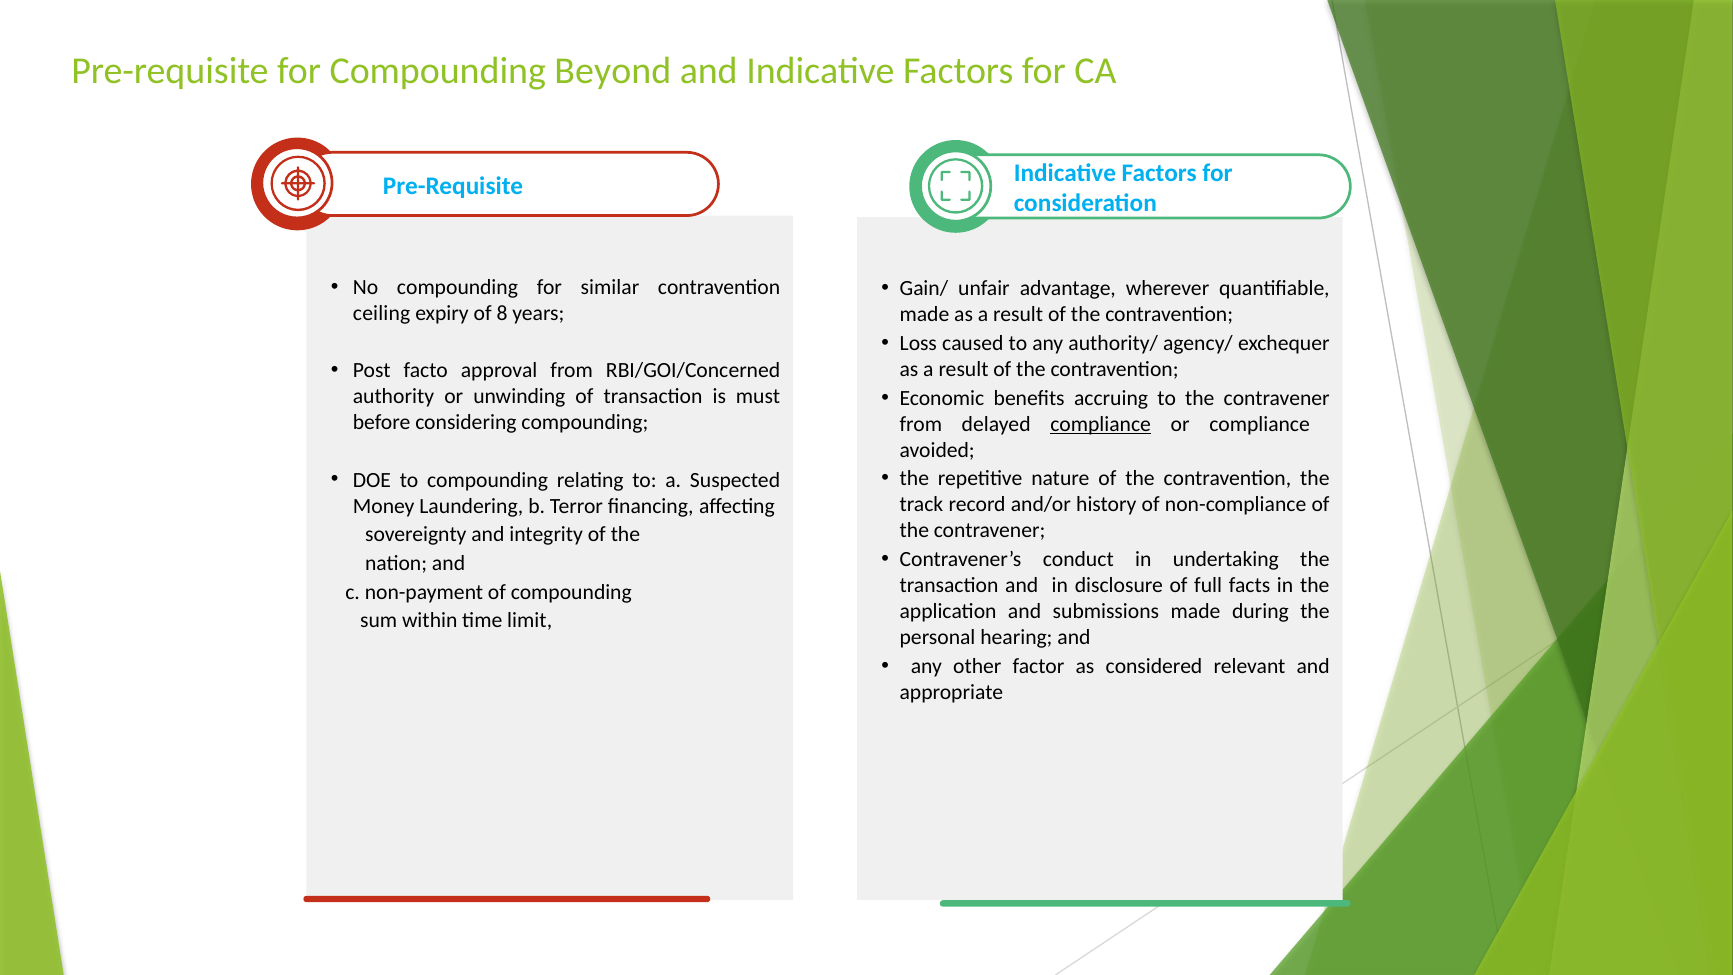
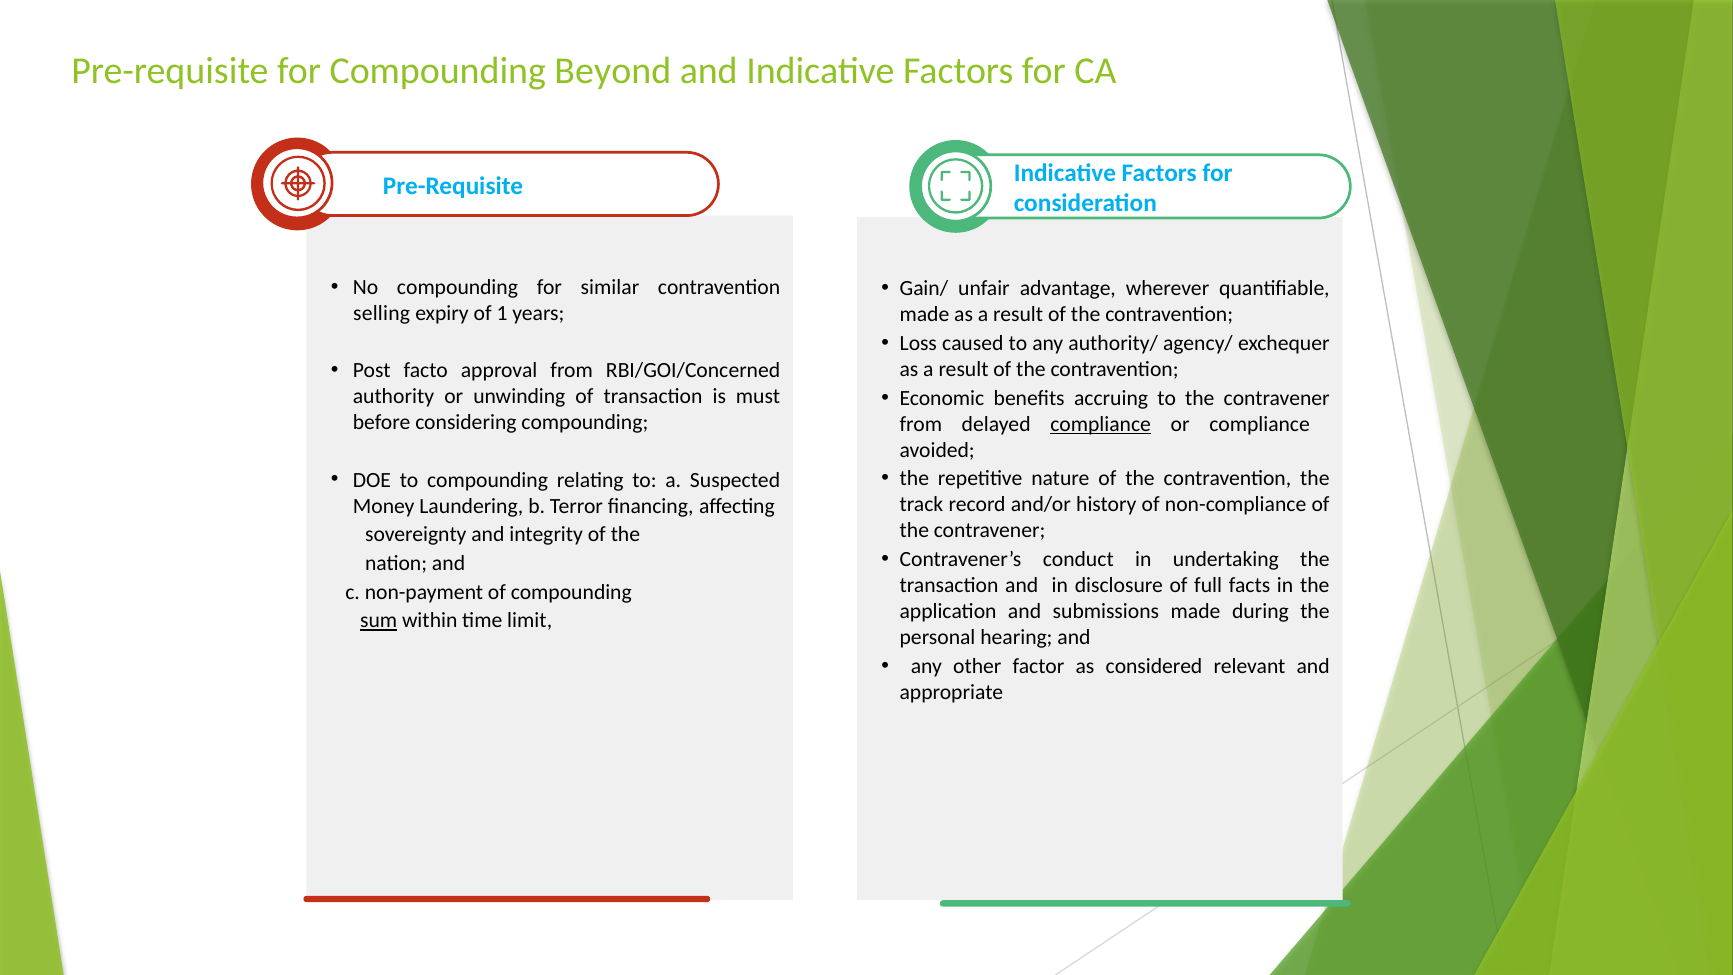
ceiling: ceiling -> selling
8: 8 -> 1
sum underline: none -> present
